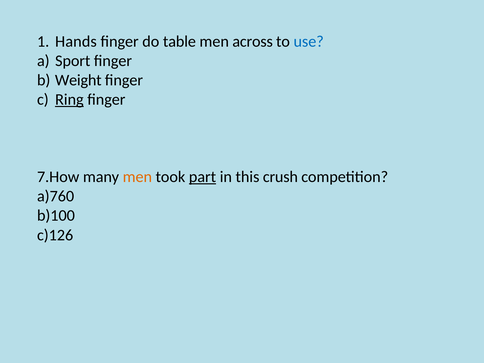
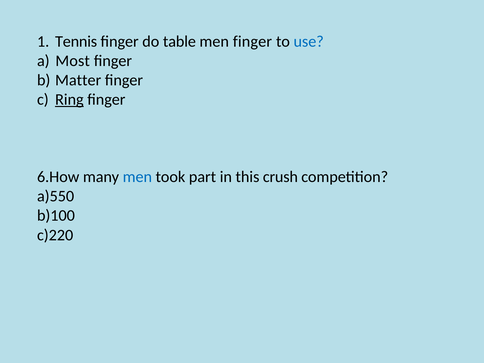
Hands: Hands -> Tennis
men across: across -> finger
Sport: Sport -> Most
Weight: Weight -> Matter
7.How: 7.How -> 6.How
men at (137, 177) colour: orange -> blue
part underline: present -> none
a)760: a)760 -> a)550
c)126: c)126 -> c)220
